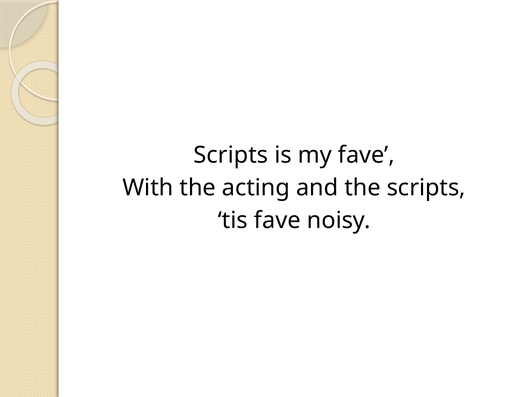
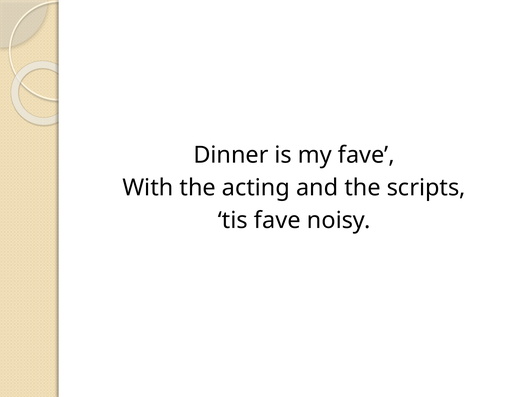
Scripts at (231, 155): Scripts -> Dinner
